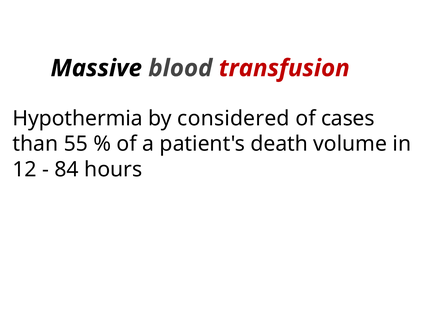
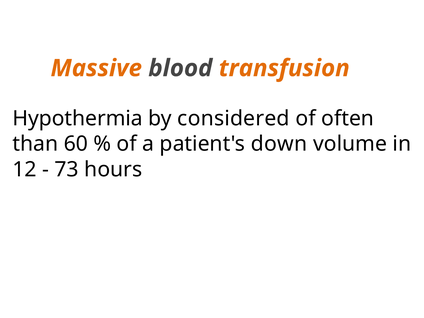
Massive colour: black -> orange
transfusion colour: red -> orange
cases: cases -> often
55: 55 -> 60
death: death -> down
84: 84 -> 73
